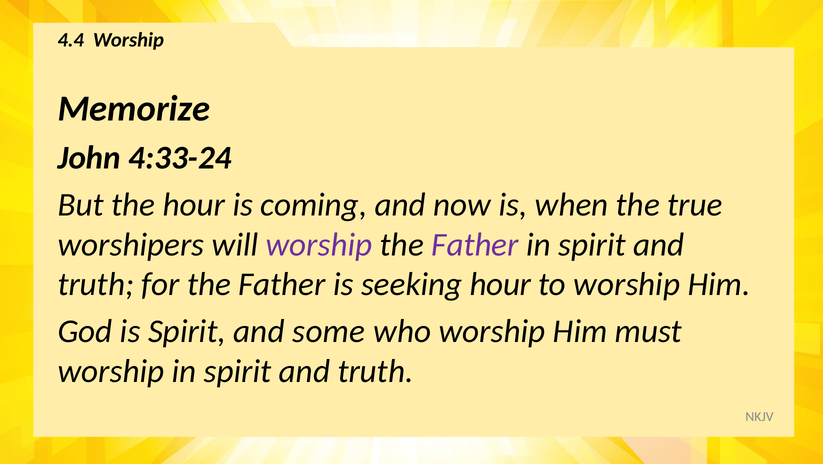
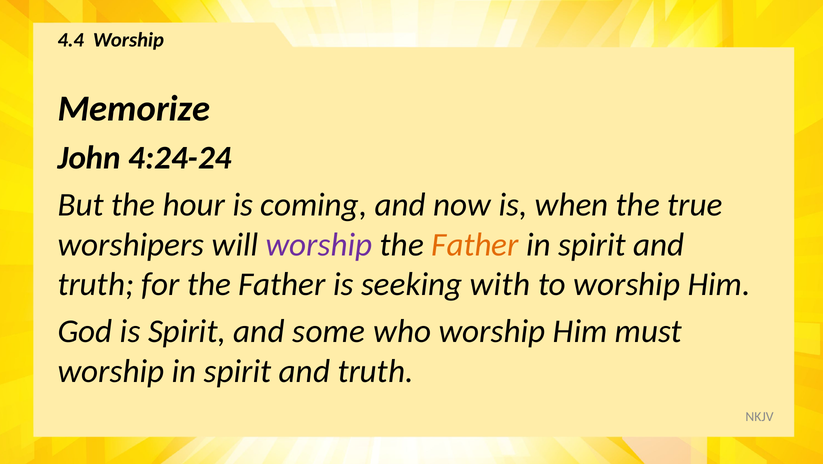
4:33-24: 4:33-24 -> 4:24-24
Father at (475, 245) colour: purple -> orange
seeking hour: hour -> with
